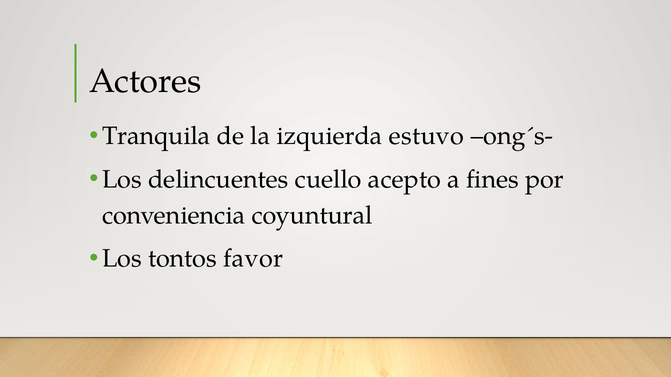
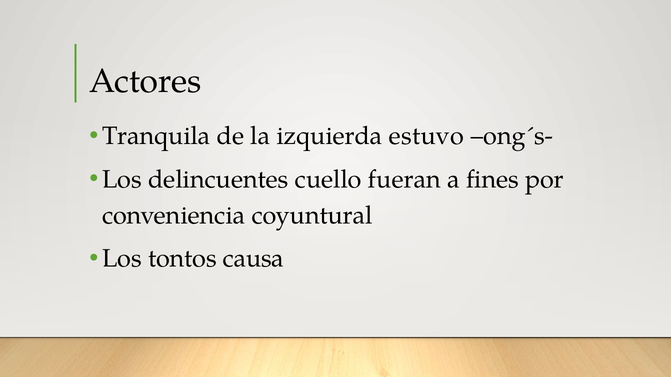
acepto: acepto -> fueran
favor: favor -> causa
